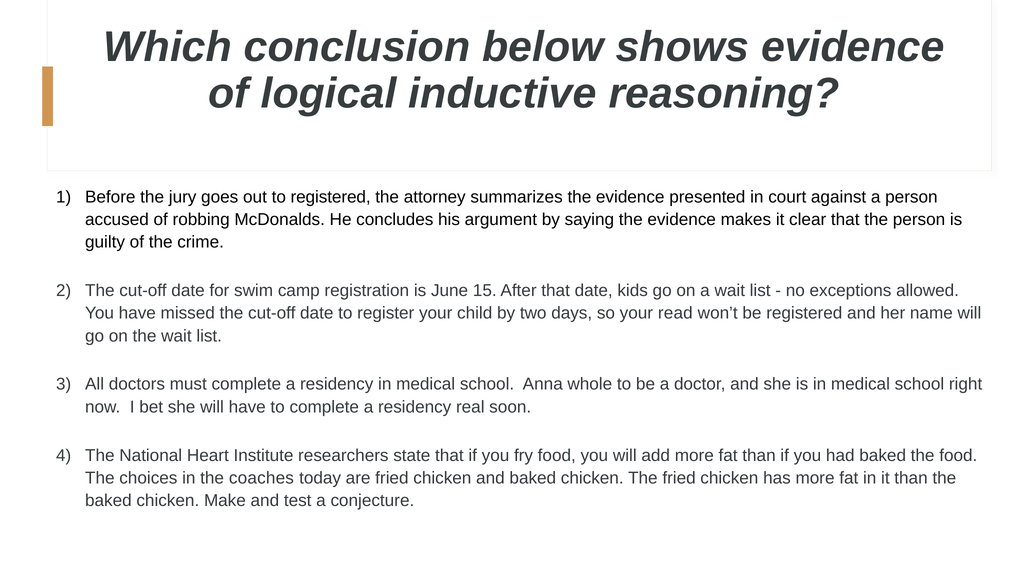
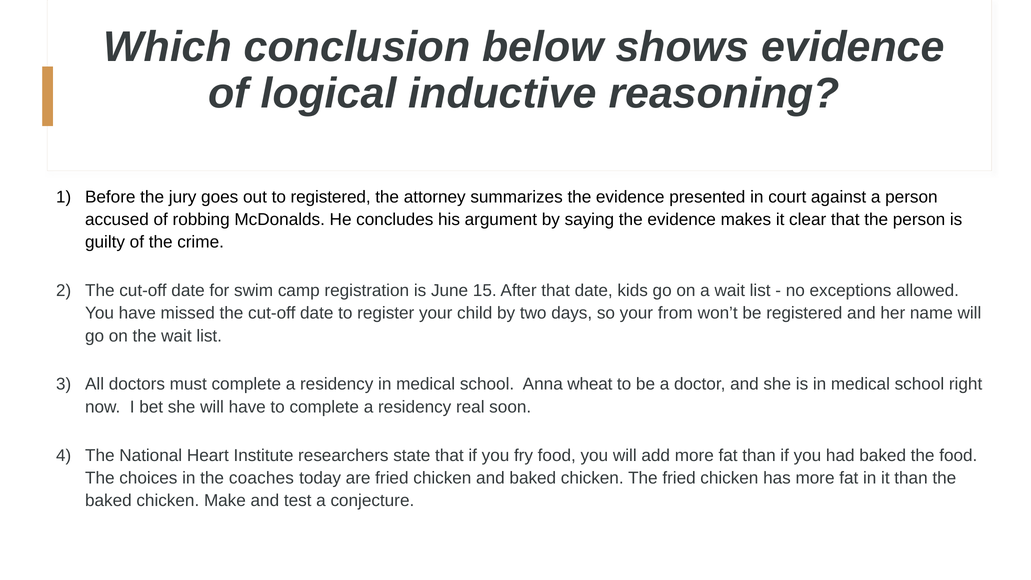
read: read -> from
whole: whole -> wheat
